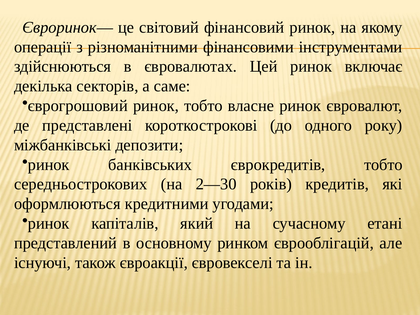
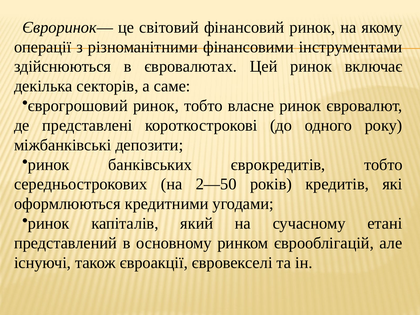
2—30: 2—30 -> 2—50
